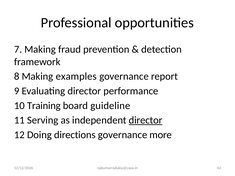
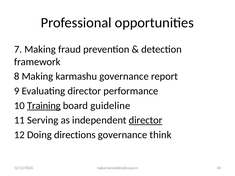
examples: examples -> karmashu
Training underline: none -> present
more: more -> think
